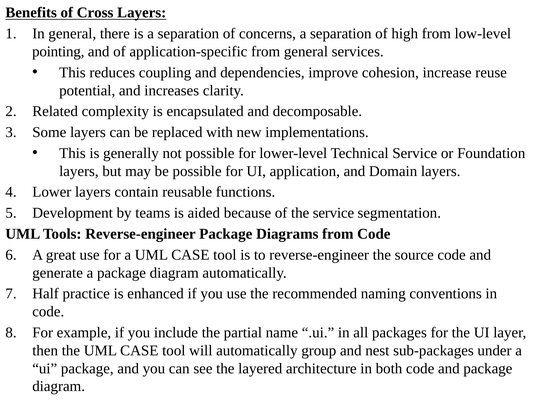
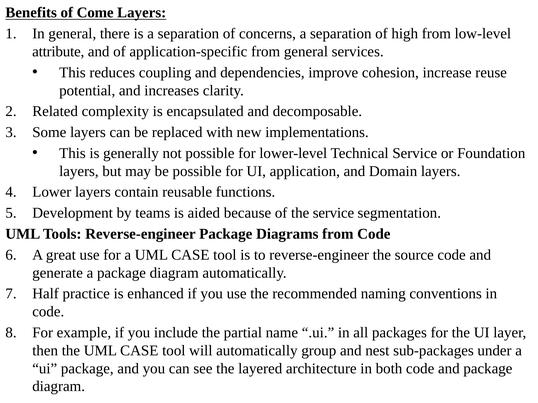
Cross: Cross -> Come
pointing: pointing -> attribute
